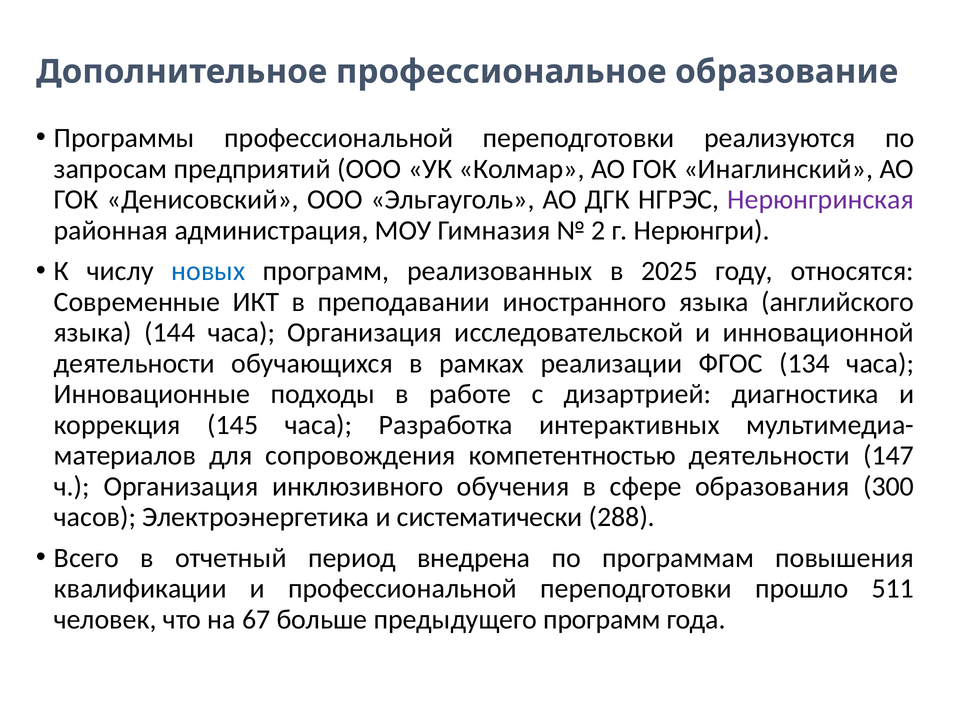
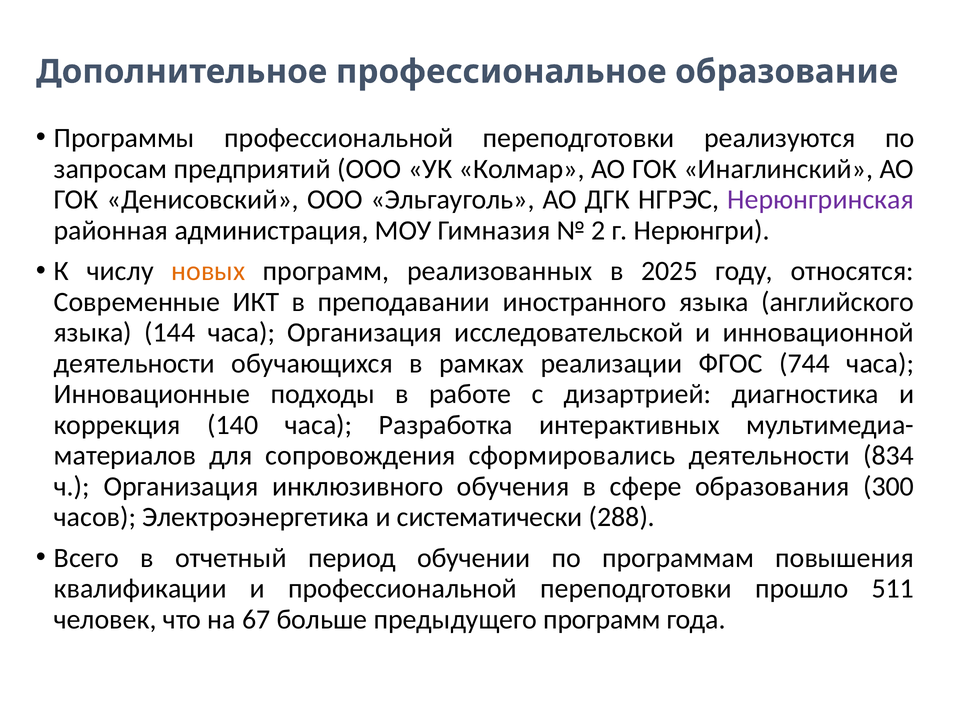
новых colour: blue -> orange
134: 134 -> 744
145: 145 -> 140
компетентностью: компетентностью -> сформировались
147: 147 -> 834
внедрена: внедрена -> обучении
